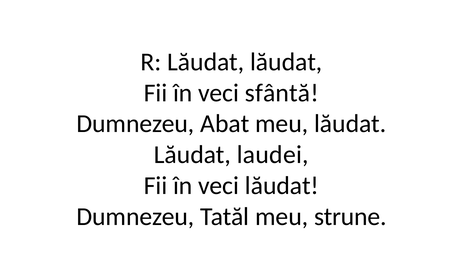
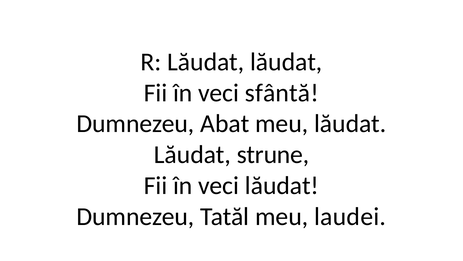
laudei: laudei -> strune
strune: strune -> laudei
